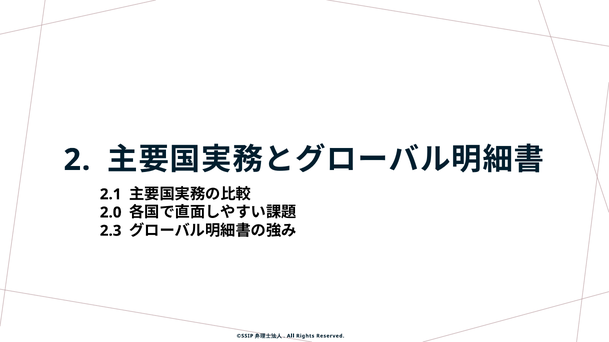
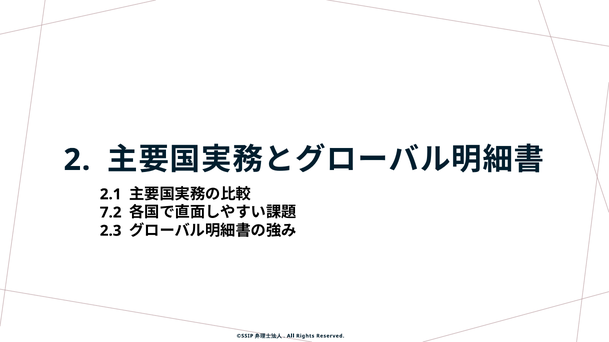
2.0: 2.0 -> 7.2
